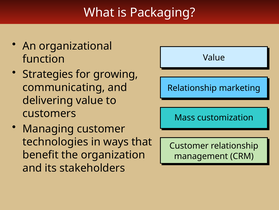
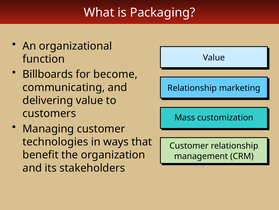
Strategies: Strategies -> Billboards
growing: growing -> become
